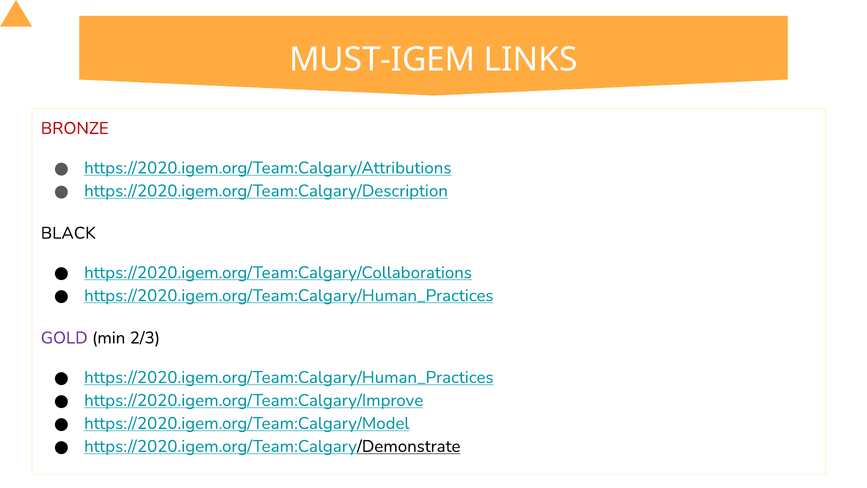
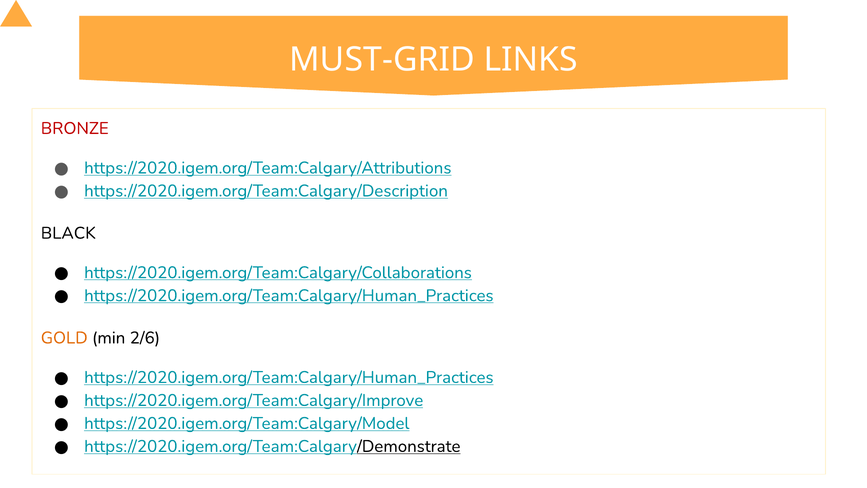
MUST-IGEM: MUST-IGEM -> MUST-GRID
GOLD colour: purple -> orange
2/3: 2/3 -> 2/6
